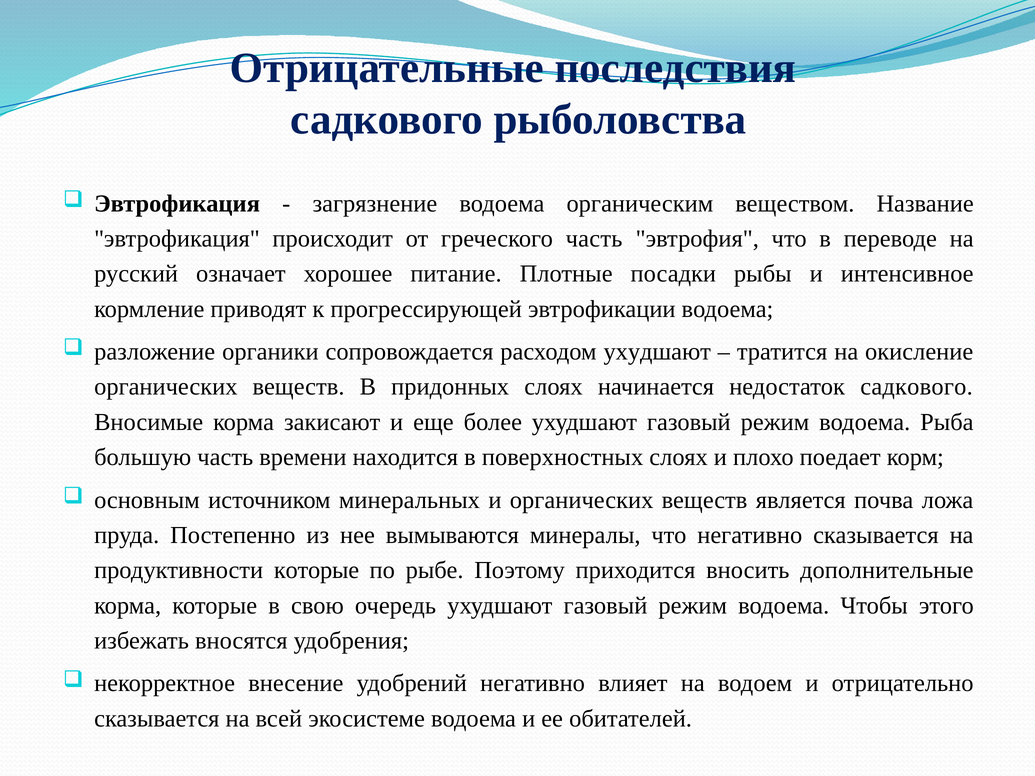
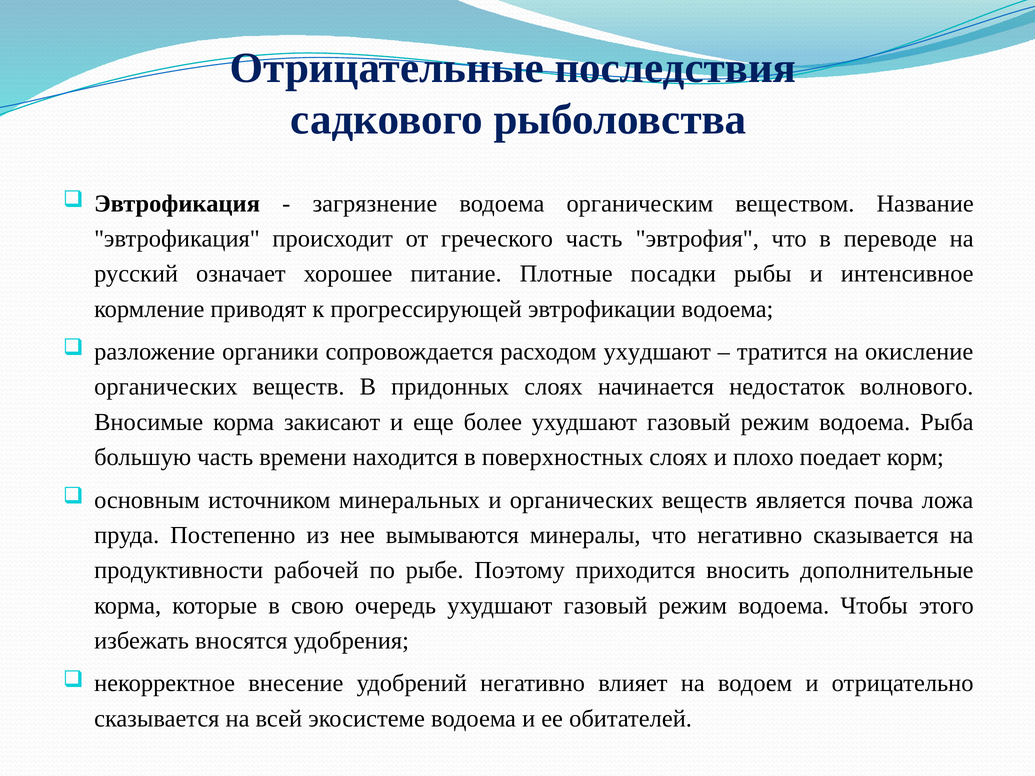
недостаток садкового: садкового -> волнового
продуктивности которые: которые -> рабочей
